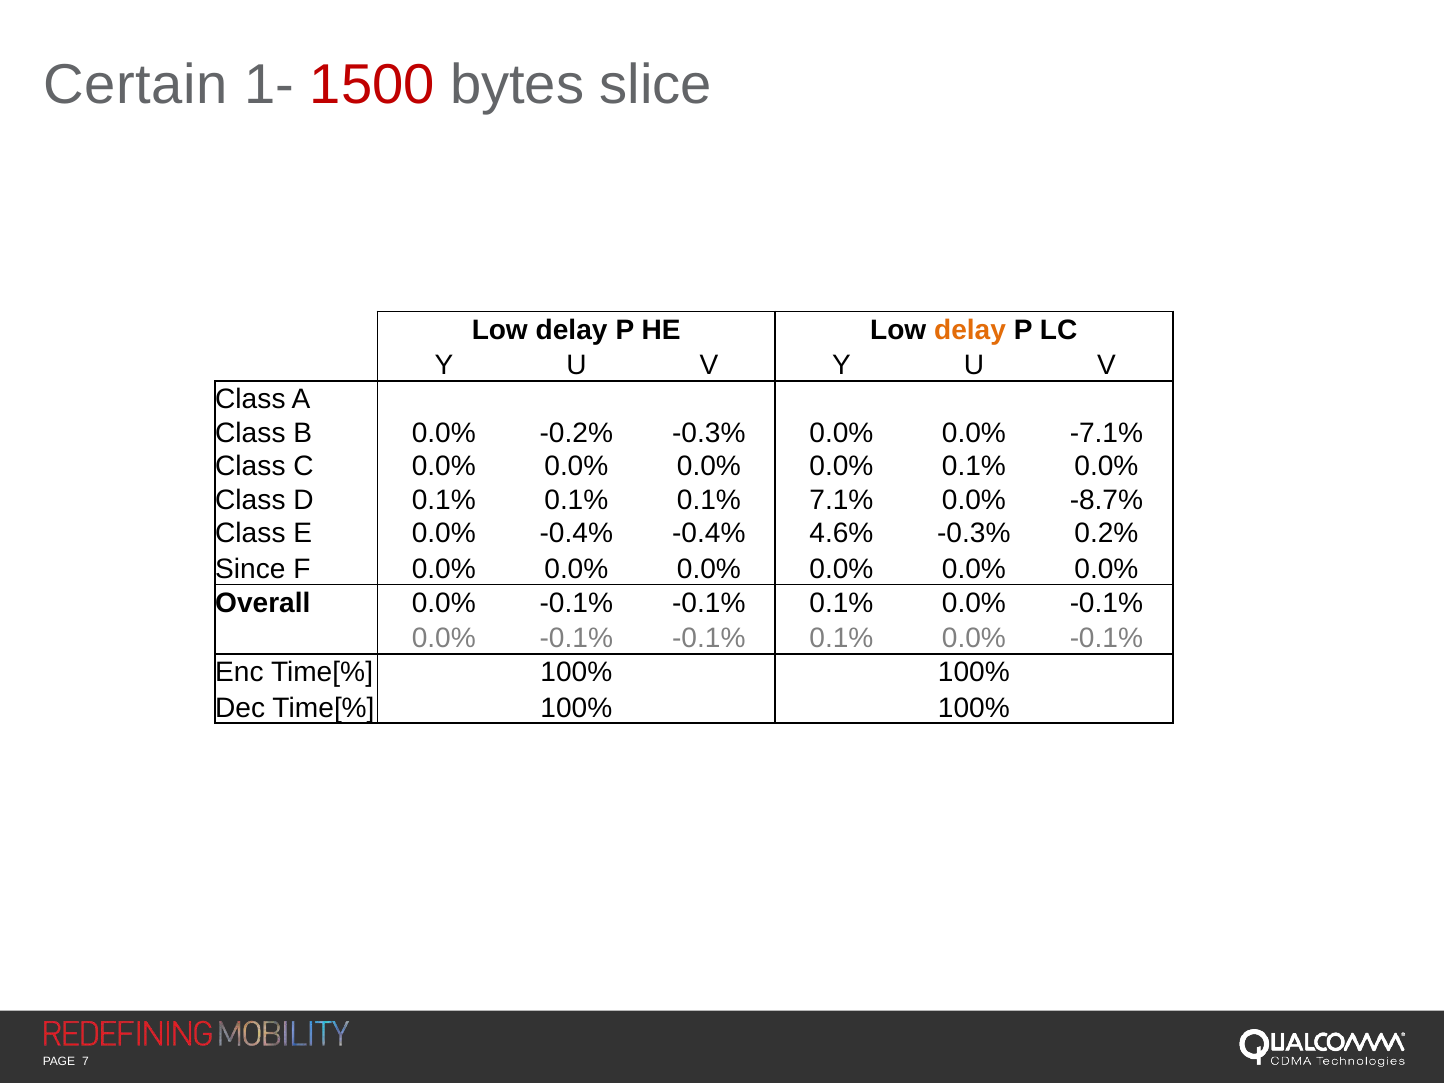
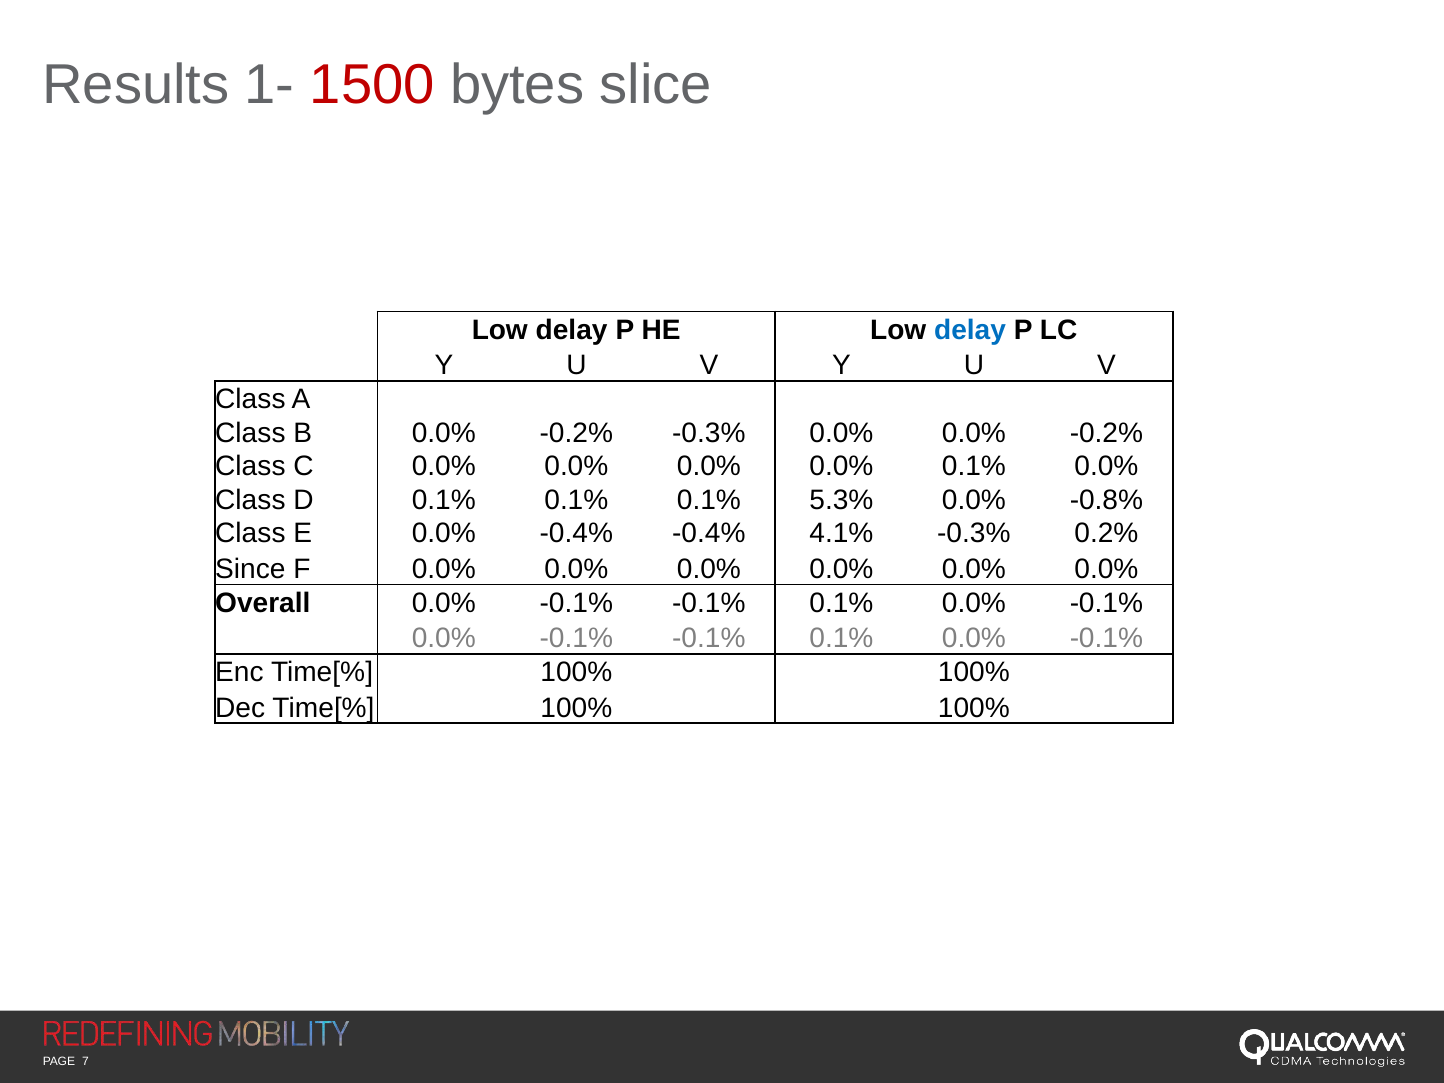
Certain: Certain -> Results
delay at (970, 330) colour: orange -> blue
0.0% 0.0% -7.1%: -7.1% -> -0.2%
7.1%: 7.1% -> 5.3%
-8.7%: -8.7% -> -0.8%
4.6%: 4.6% -> 4.1%
